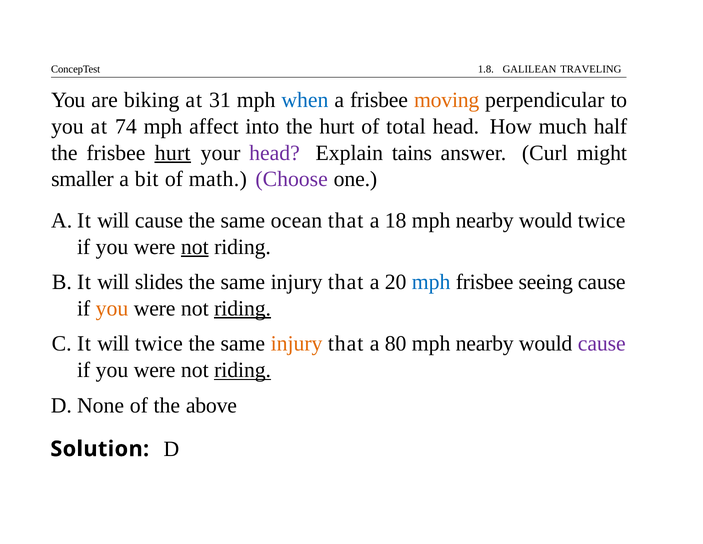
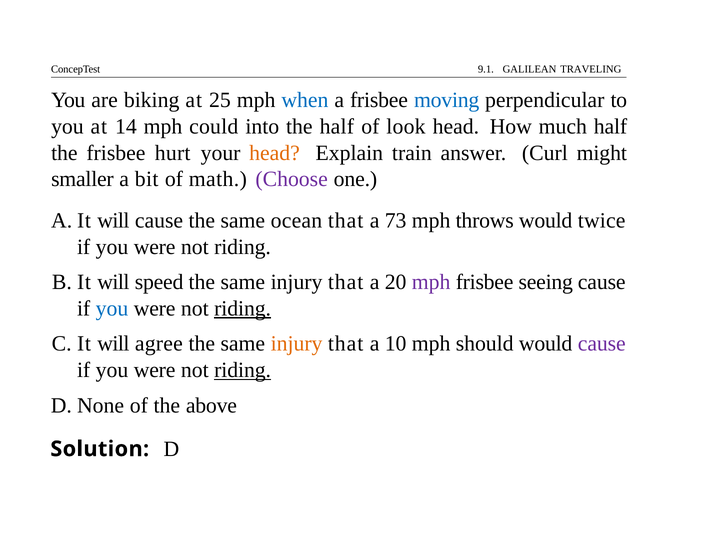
1.8: 1.8 -> 9.1
31: 31 -> 25
moving colour: orange -> blue
74: 74 -> 14
affect: affect -> could
the hurt: hurt -> half
total: total -> look
hurt at (173, 153) underline: present -> none
head at (275, 153) colour: purple -> orange
tains: tains -> train
18: 18 -> 73
nearby at (485, 220): nearby -> throws
not at (195, 247) underline: present -> none
slides: slides -> speed
mph at (431, 282) colour: blue -> purple
you at (112, 308) colour: orange -> blue
will twice: twice -> agree
80: 80 -> 10
nearby at (485, 343): nearby -> should
